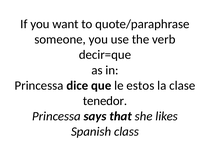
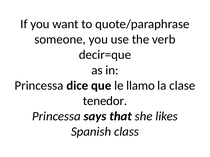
estos: estos -> llamo
